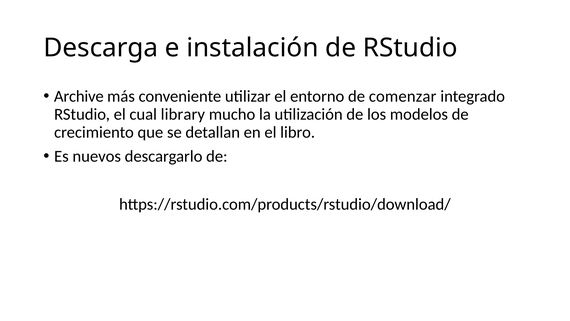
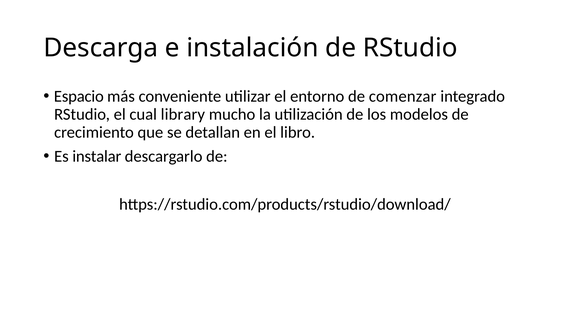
Archive: Archive -> Espacio
nuevos: nuevos -> instalar
